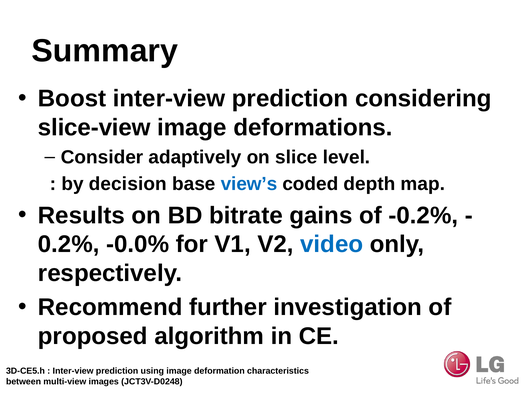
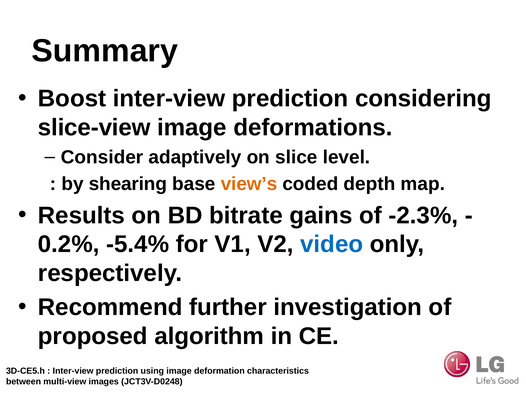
decision: decision -> shearing
view’s colour: blue -> orange
-0.2%: -0.2% -> -2.3%
-0.0%: -0.0% -> -5.4%
